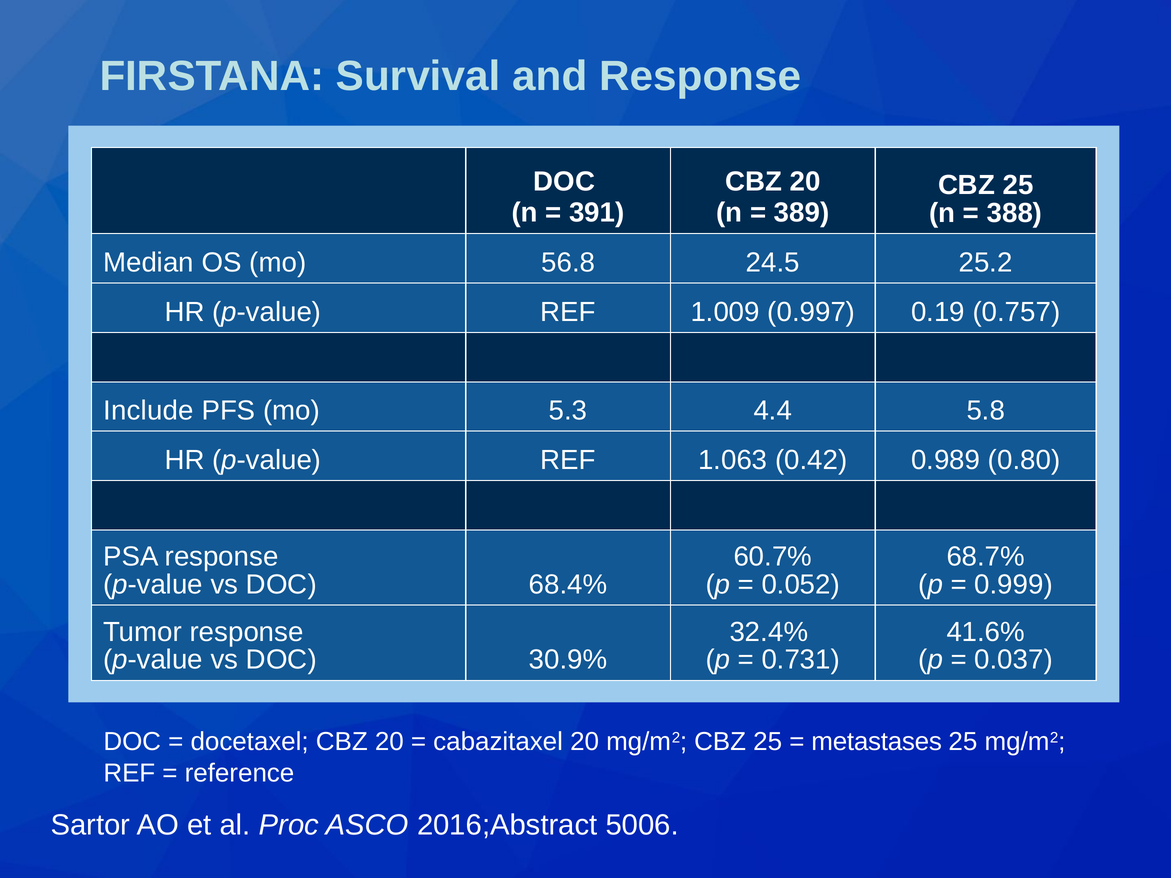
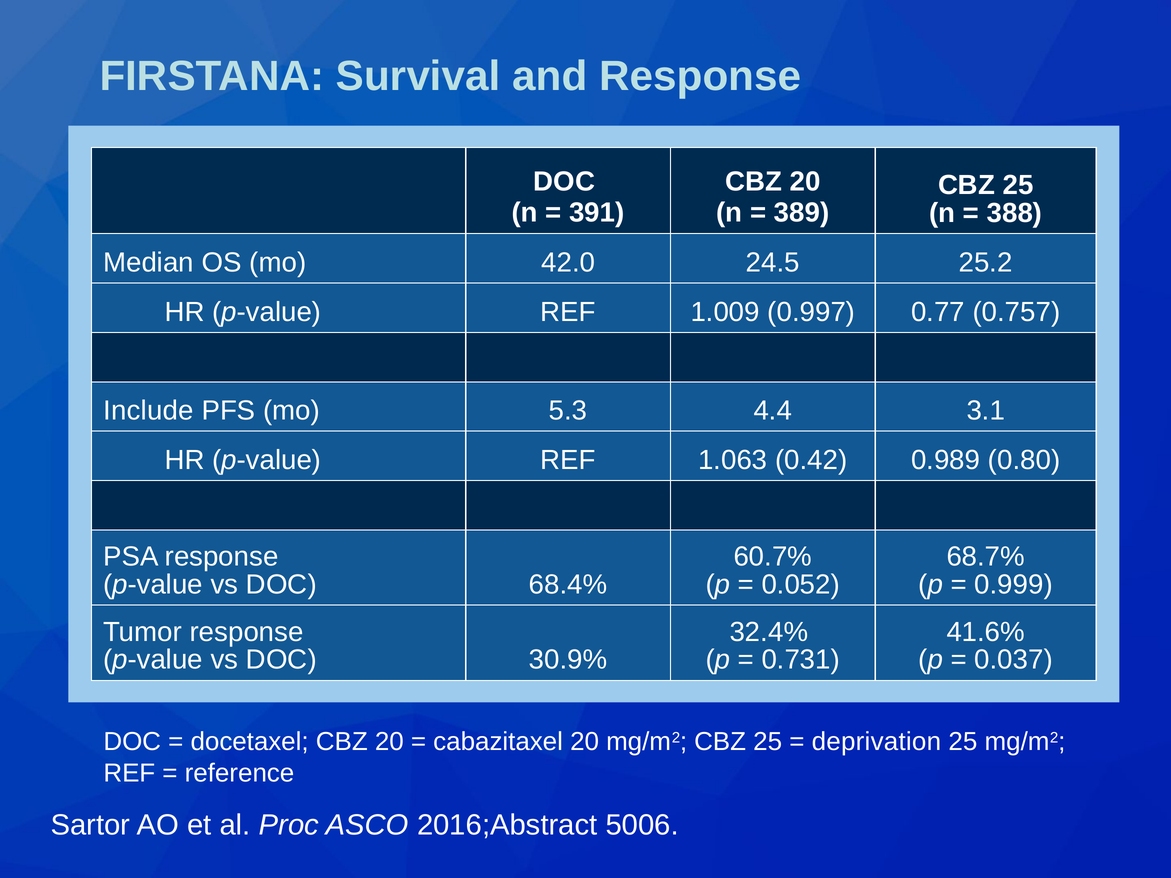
56.8: 56.8 -> 42.0
0.19: 0.19 -> 0.77
5.8: 5.8 -> 3.1
metastases: metastases -> deprivation
